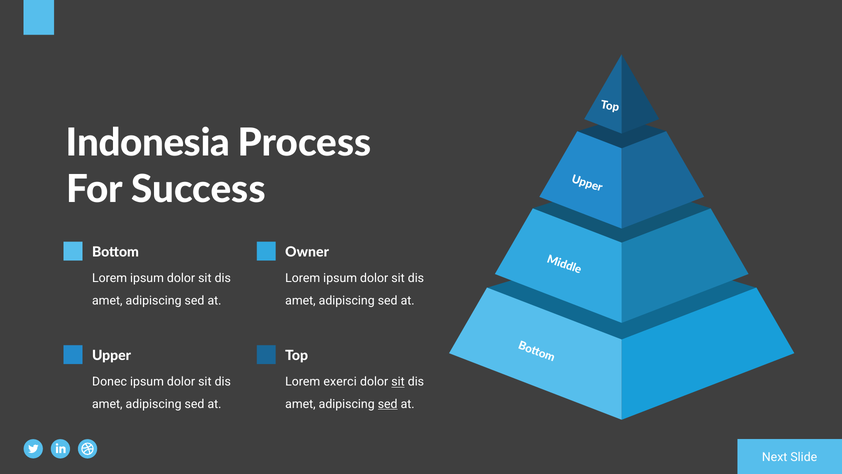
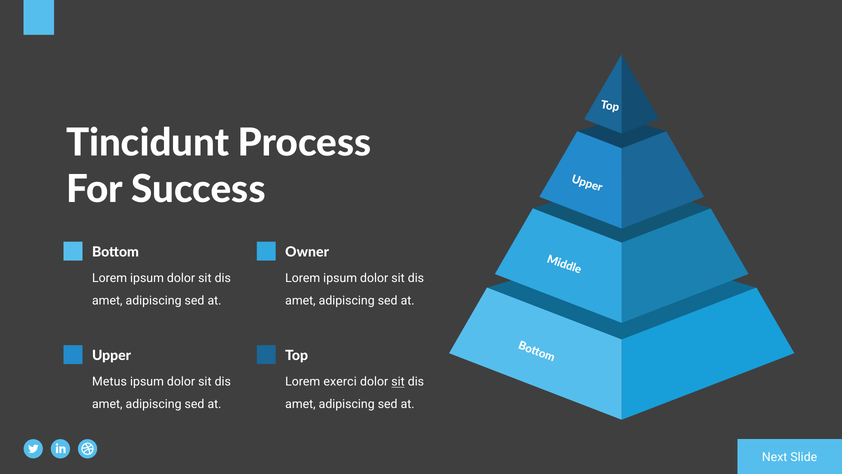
Indonesia: Indonesia -> Tincidunt
Donec: Donec -> Metus
sed at (388, 404) underline: present -> none
